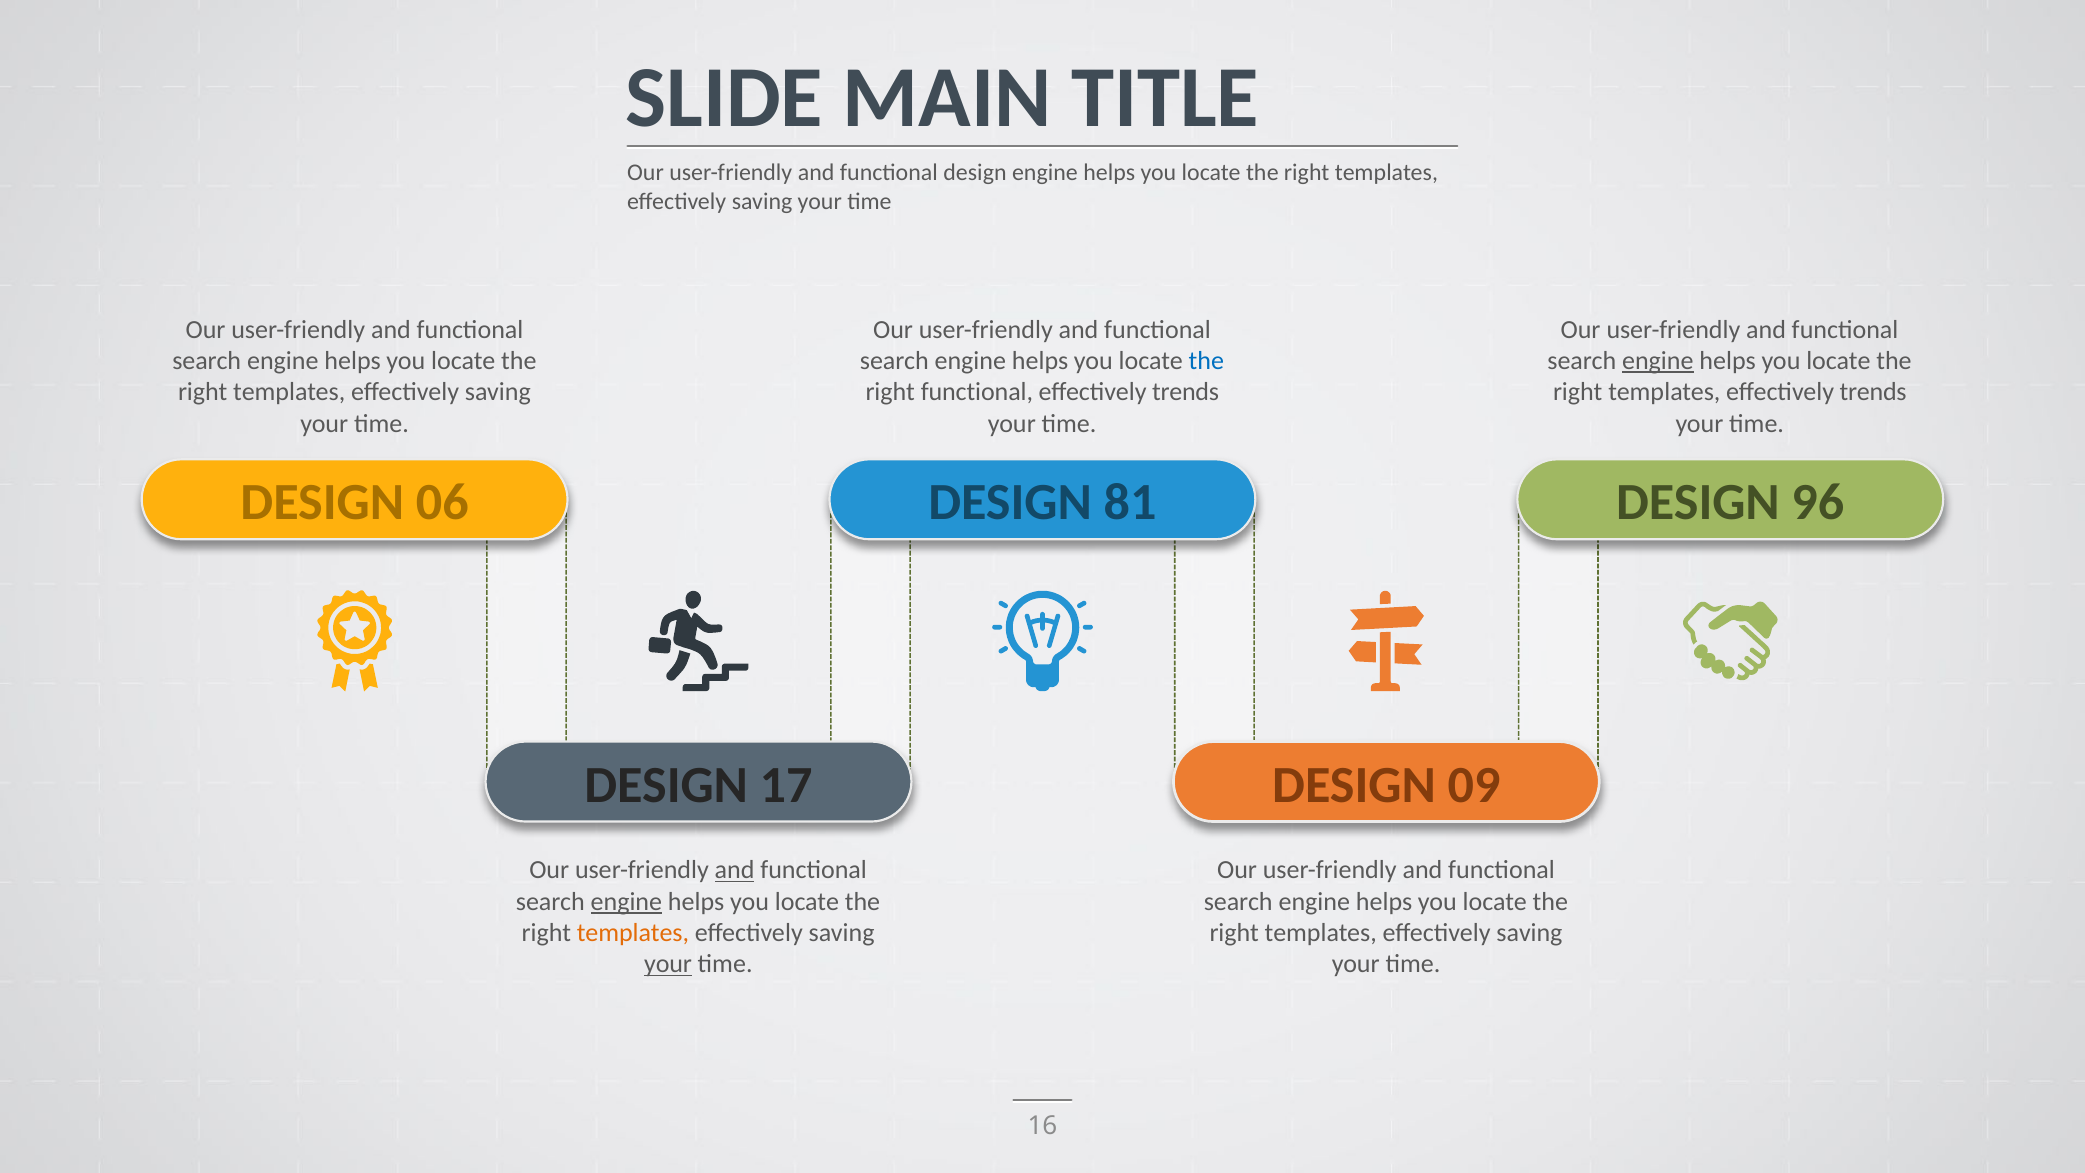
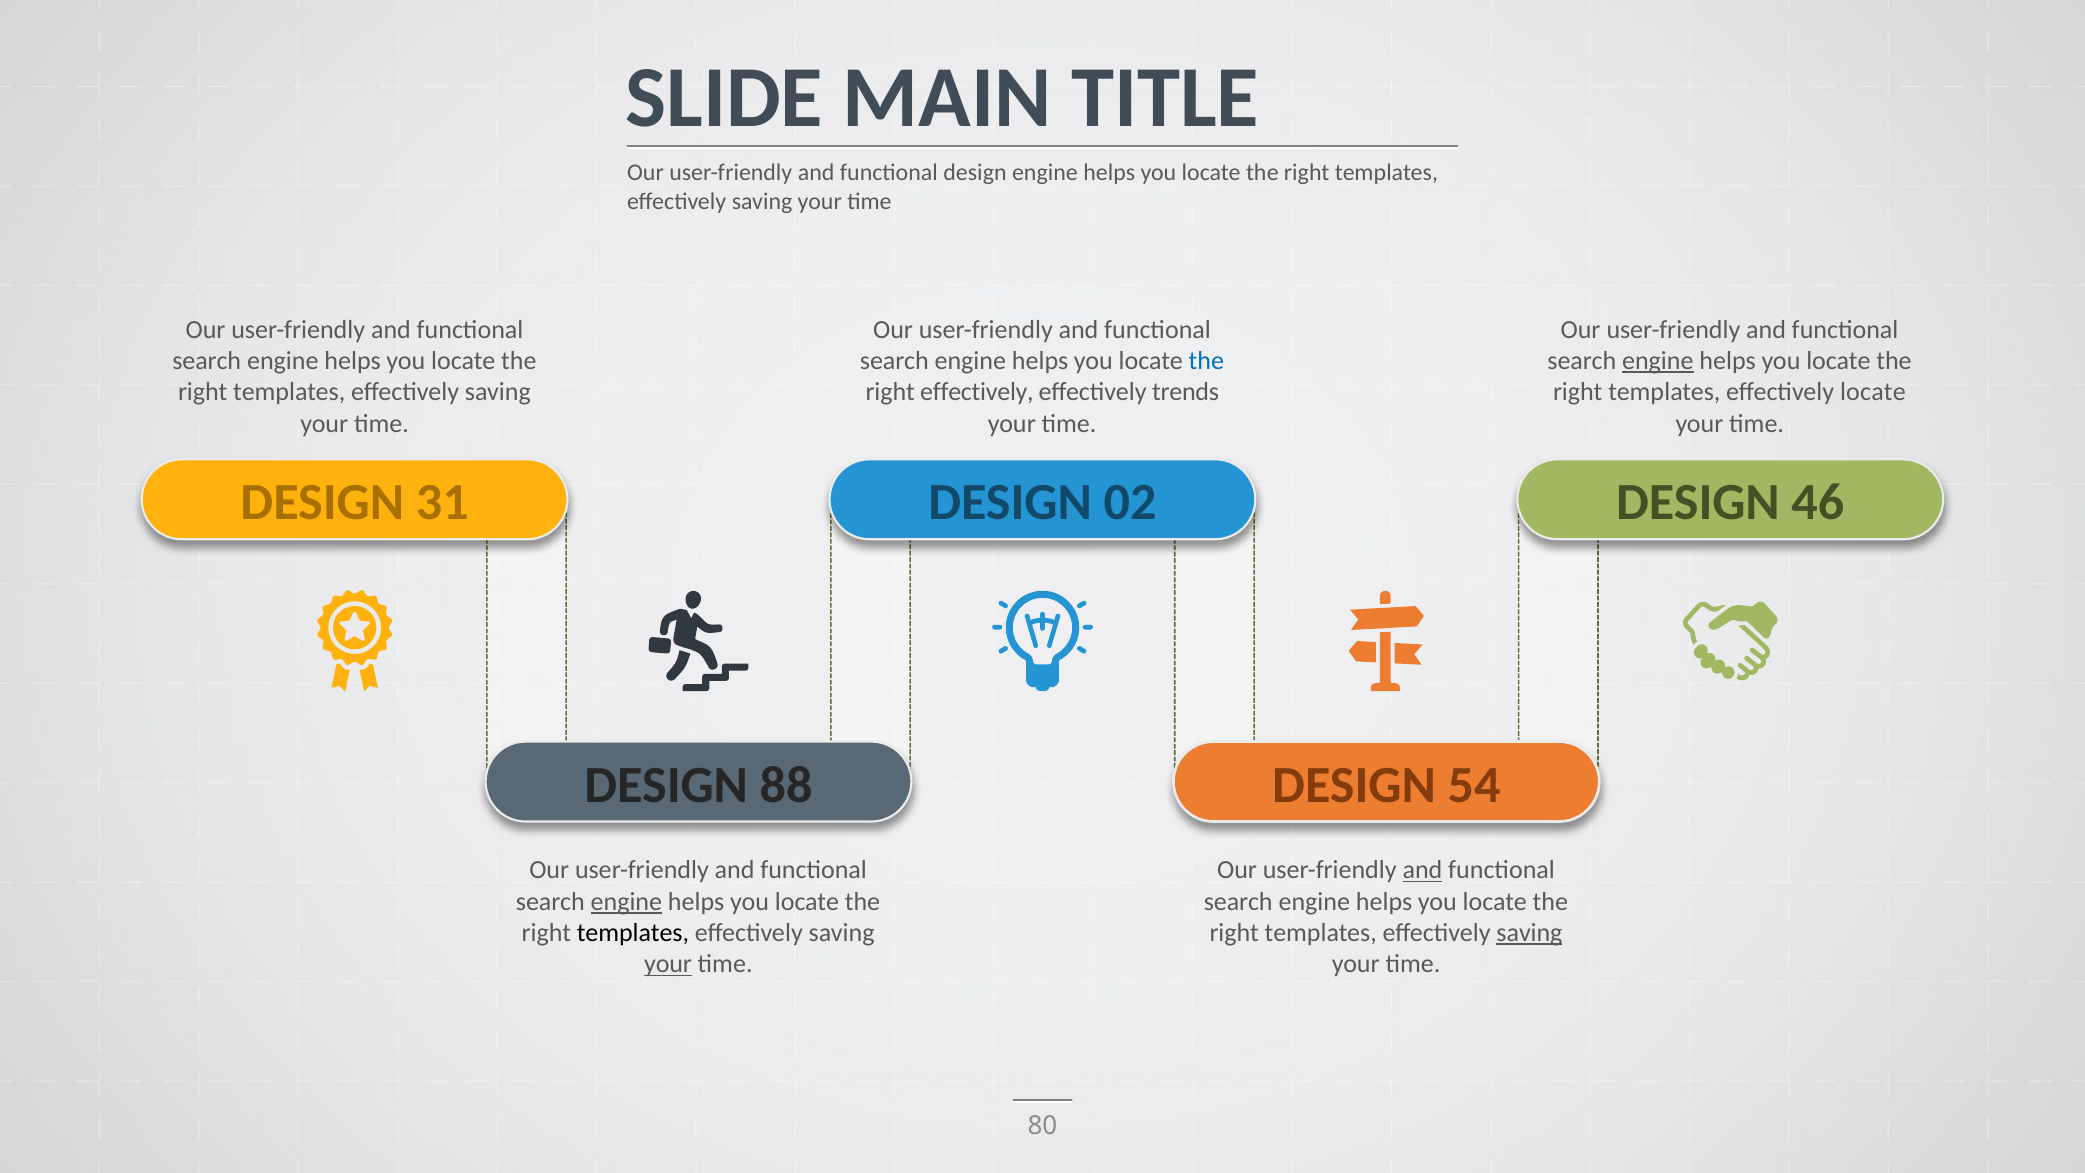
right functional: functional -> effectively
templates effectively trends: trends -> locate
06: 06 -> 31
81: 81 -> 02
96: 96 -> 46
17: 17 -> 88
09: 09 -> 54
and at (735, 870) underline: present -> none
and at (1422, 870) underline: none -> present
templates at (633, 933) colour: orange -> black
saving at (1529, 933) underline: none -> present
16: 16 -> 80
